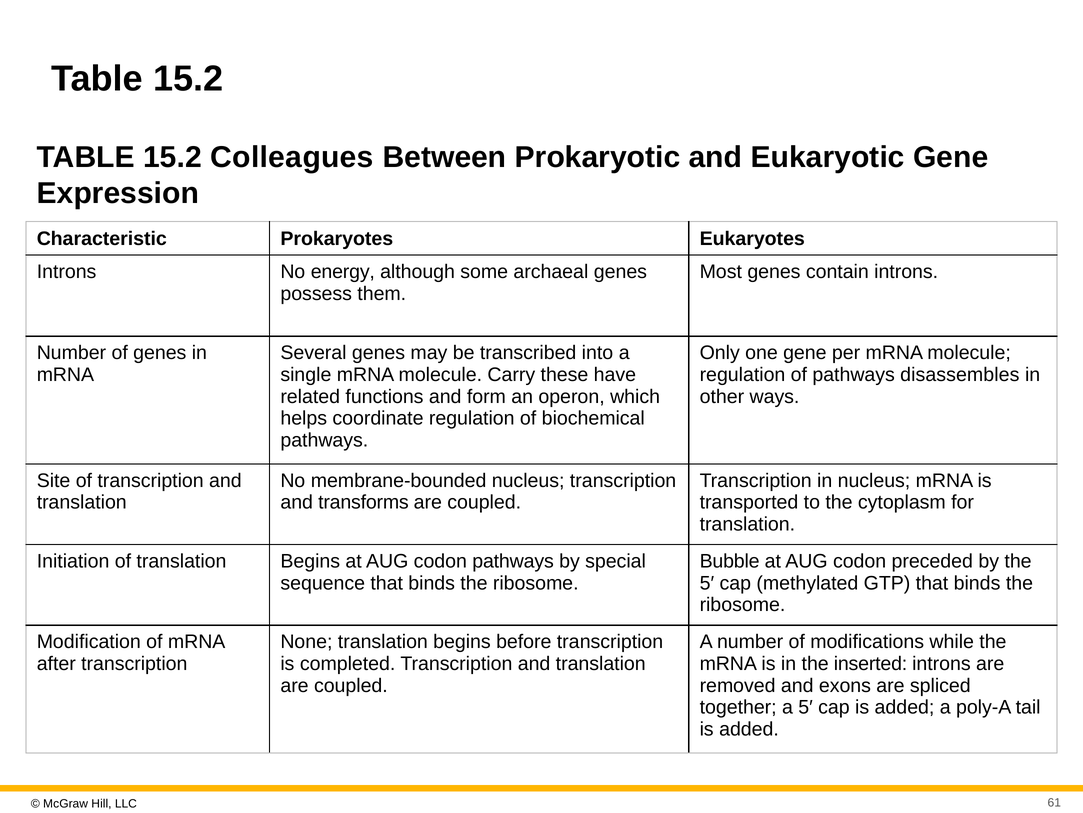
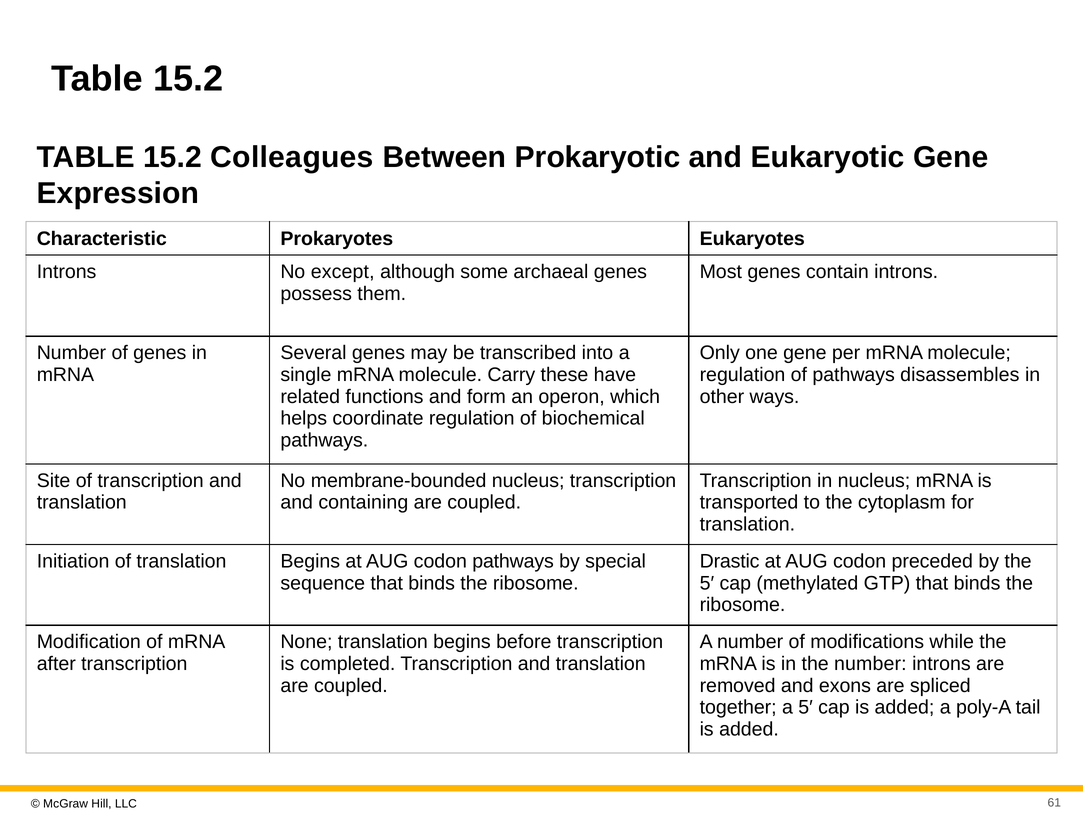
energy: energy -> except
transforms: transforms -> containing
Bubble: Bubble -> Drastic
the inserted: inserted -> number
